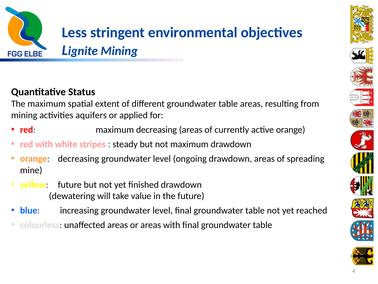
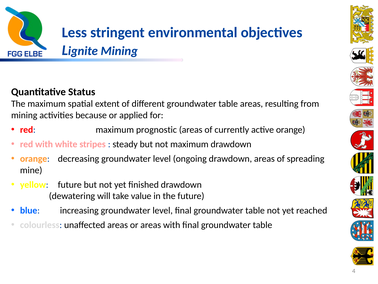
aquifers: aquifers -> because
maximum decreasing: decreasing -> prognostic
